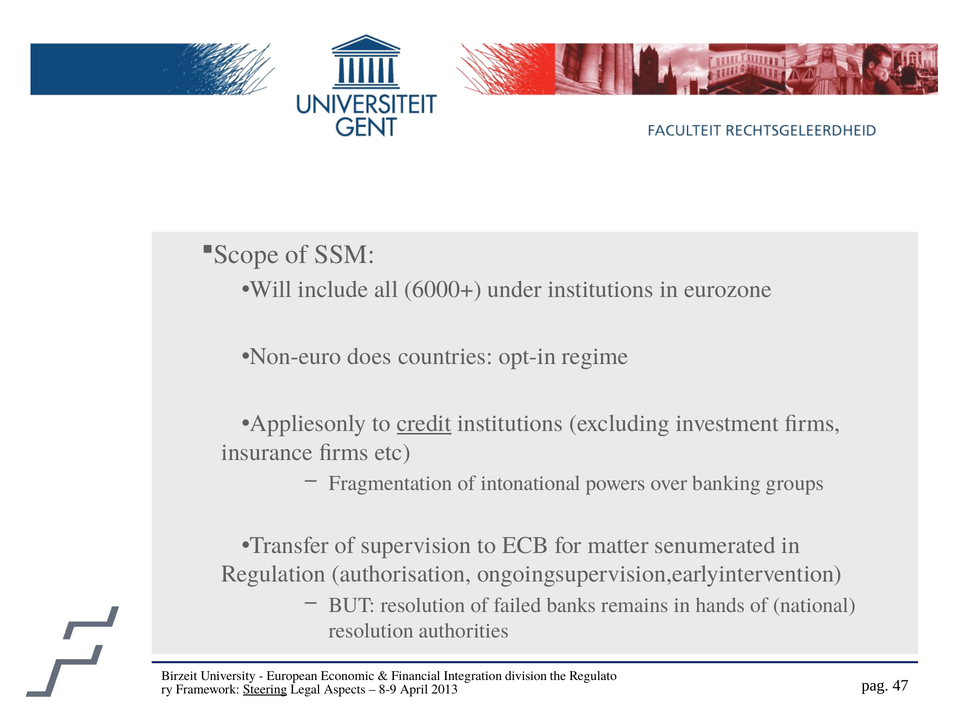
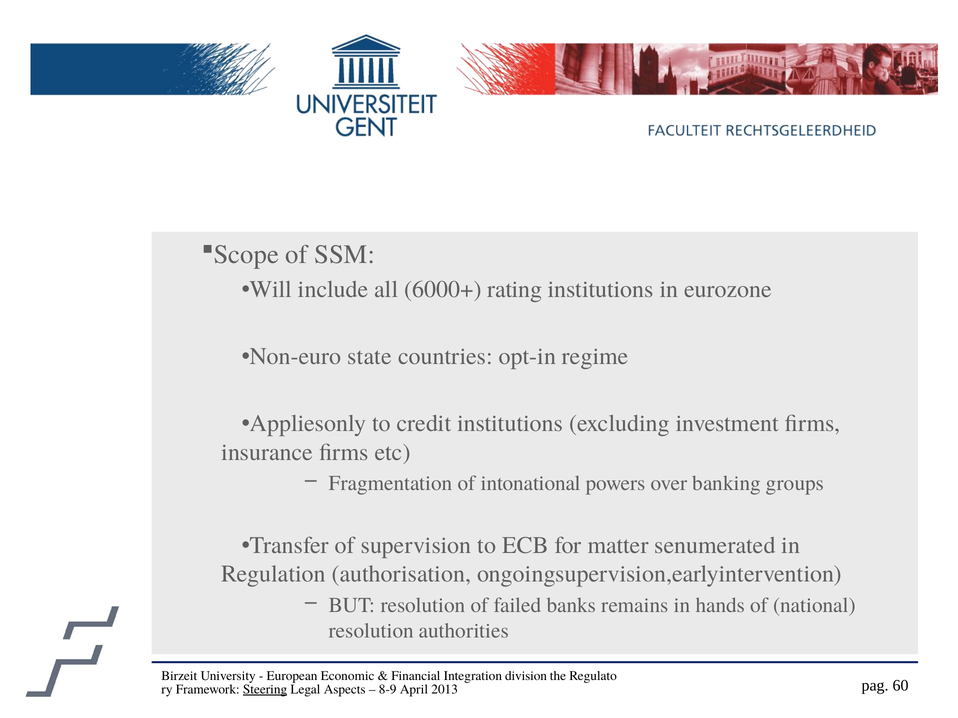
under: under -> rating
does: does -> state
credit underline: present -> none
47: 47 -> 60
